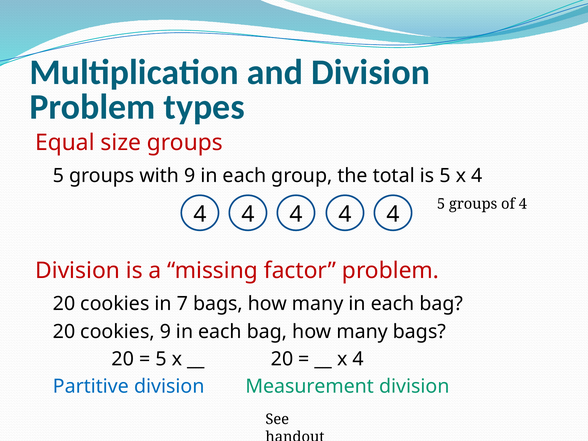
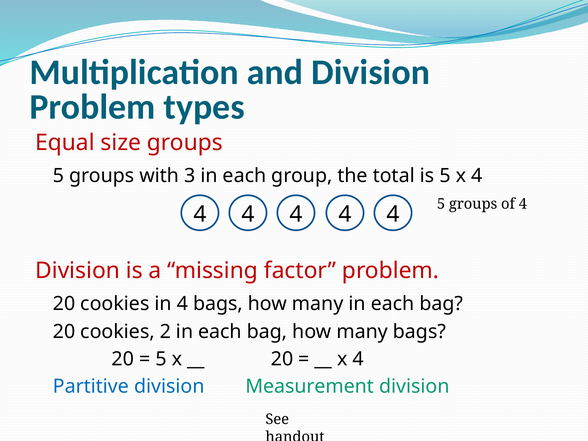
with 9: 9 -> 3
in 7: 7 -> 4
cookies 9: 9 -> 2
